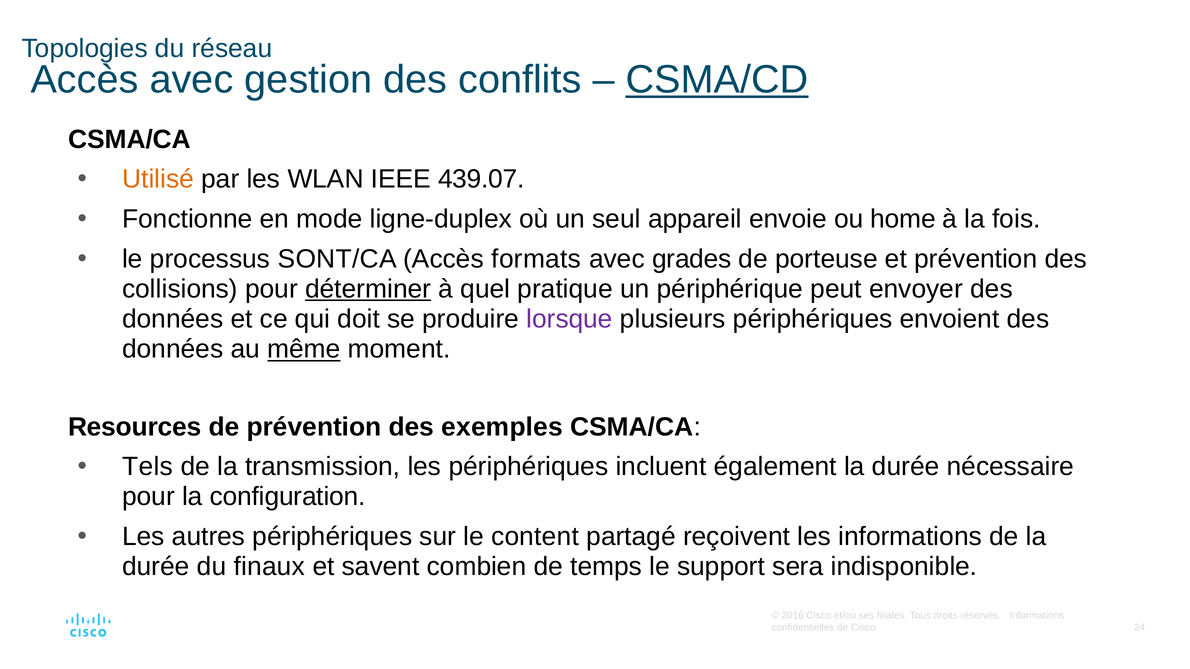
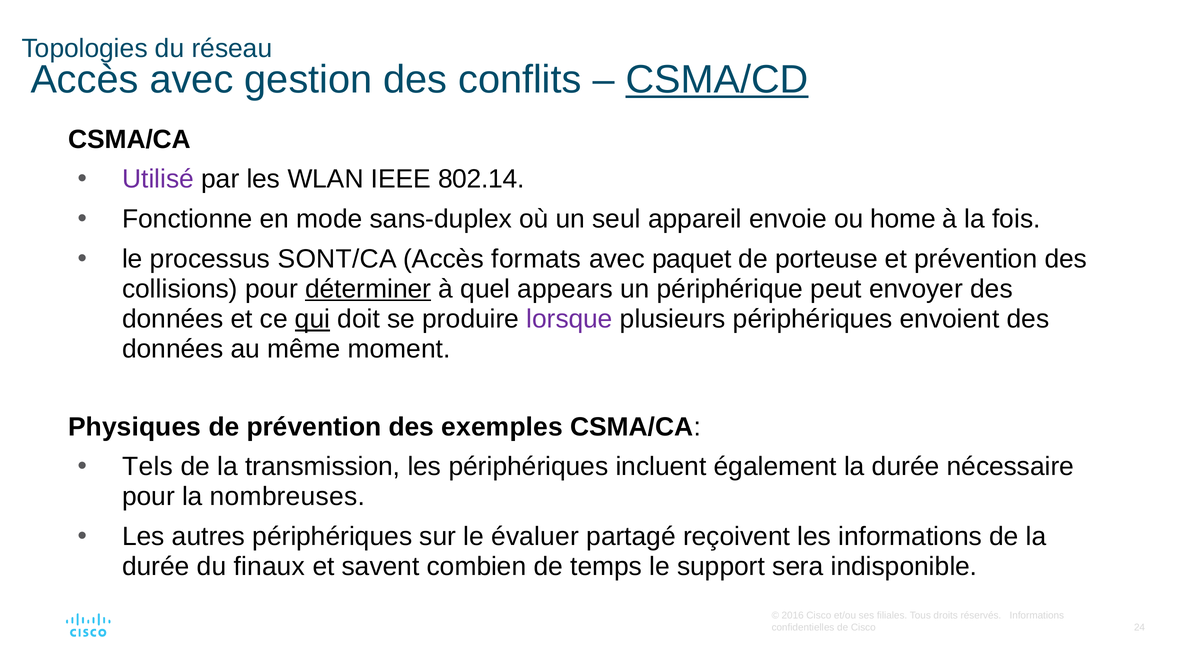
Utilisé colour: orange -> purple
439.07: 439.07 -> 802.14
ligne-duplex: ligne-duplex -> sans-duplex
grades: grades -> paquet
pratique: pratique -> appears
qui underline: none -> present
même underline: present -> none
Resources: Resources -> Physiques
configuration: configuration -> nombreuses
content: content -> évaluer
